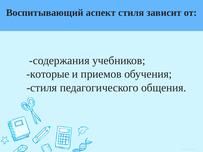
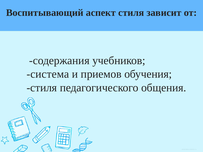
которые: которые -> система
